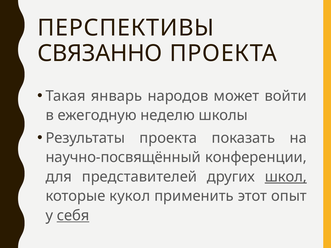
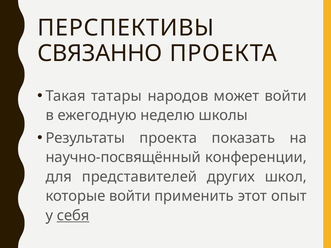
январь: январь -> татары
школ underline: present -> none
которые кукол: кукол -> войти
